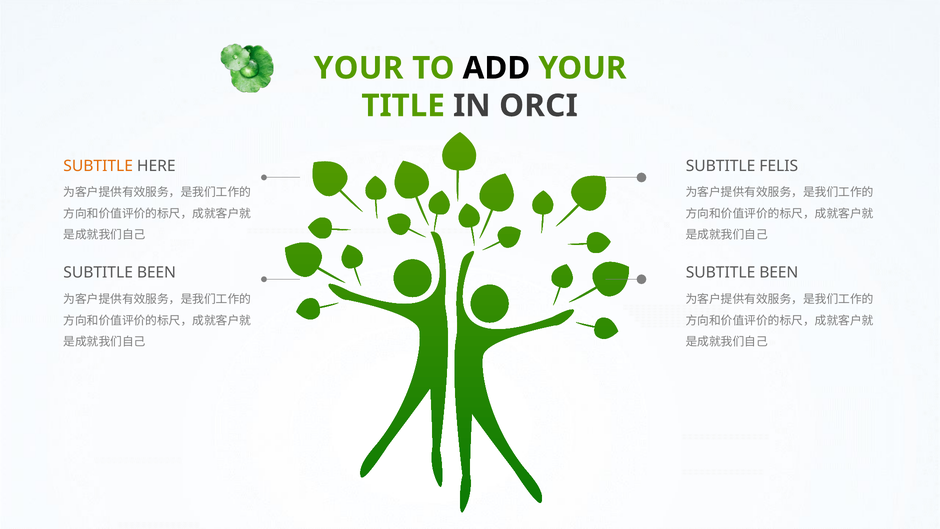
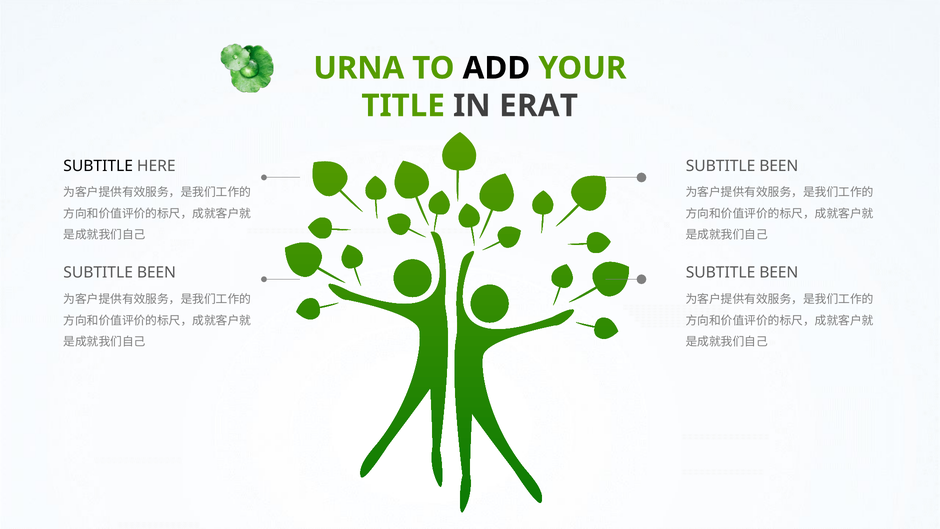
YOUR at (359, 68): YOUR -> URNA
ORCI: ORCI -> ERAT
SUBTITLE at (98, 166) colour: orange -> black
FELIS at (779, 166): FELIS -> BEEN
